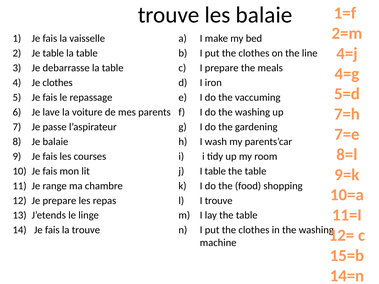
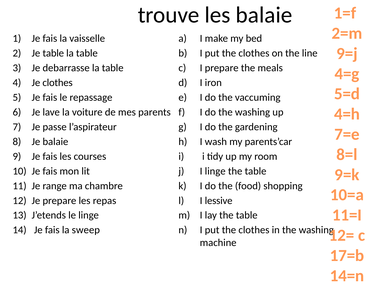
4=j: 4=j -> 9=j
7=h: 7=h -> 4=h
I table: table -> linge
I trouve: trouve -> lessive
la trouve: trouve -> sweep
15=b: 15=b -> 17=b
